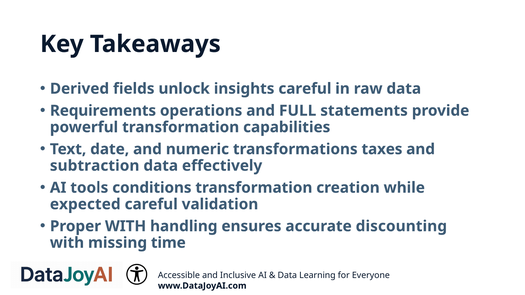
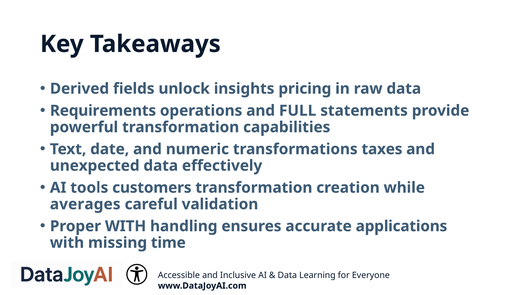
insights careful: careful -> pricing
subtraction: subtraction -> unexpected
conditions: conditions -> customers
expected: expected -> averages
discounting: discounting -> applications
